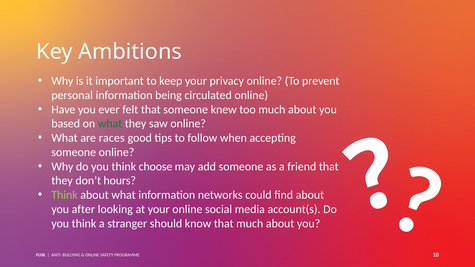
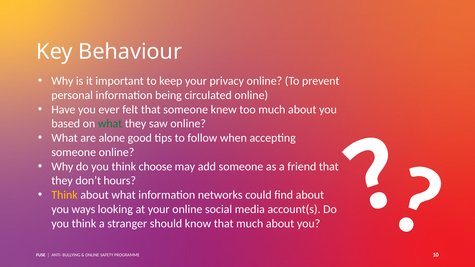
Ambitions: Ambitions -> Behaviour
races: races -> alone
Think at (65, 195) colour: light green -> yellow
after: after -> ways
